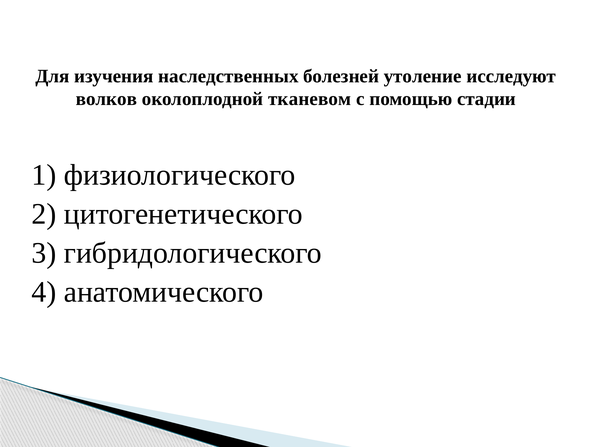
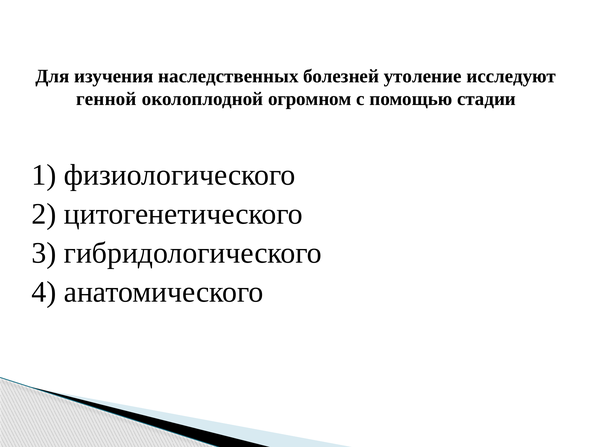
волков: волков -> генной
тканевом: тканевом -> огромном
